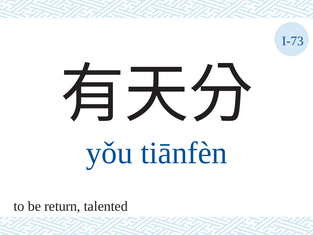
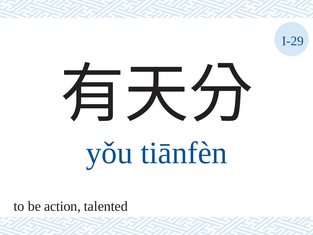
I-73: I-73 -> I-29
return: return -> action
